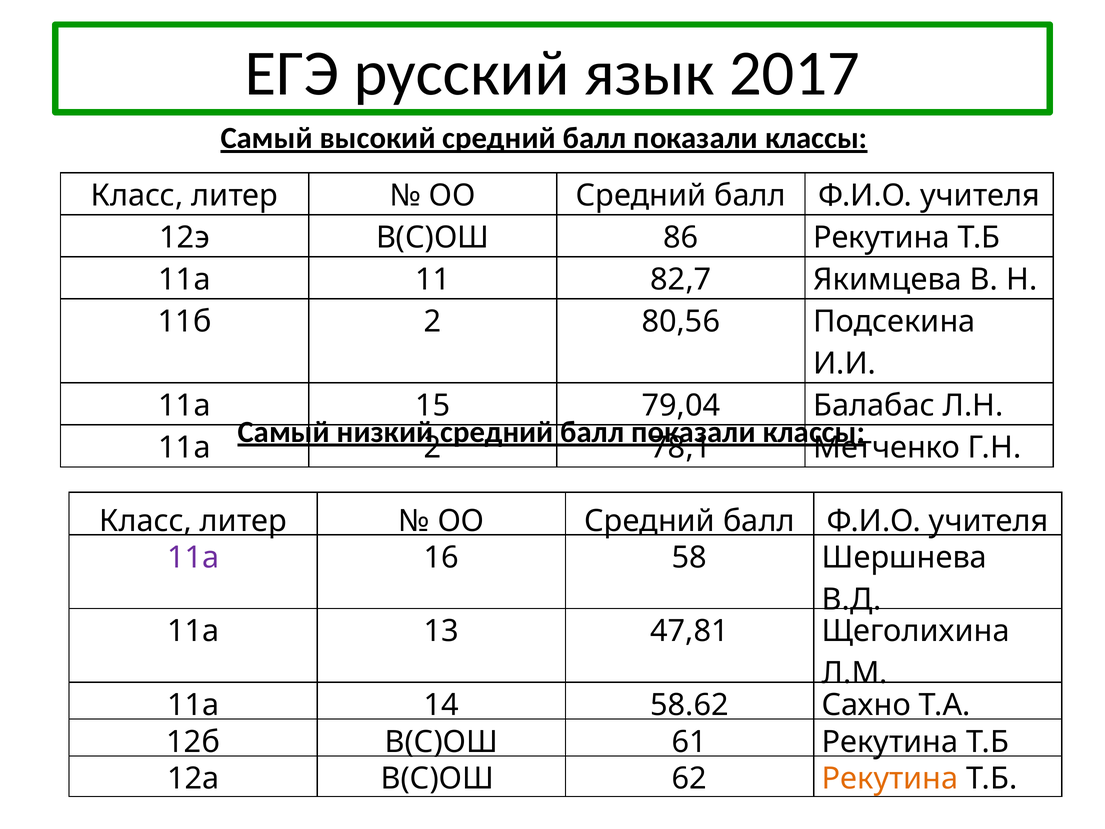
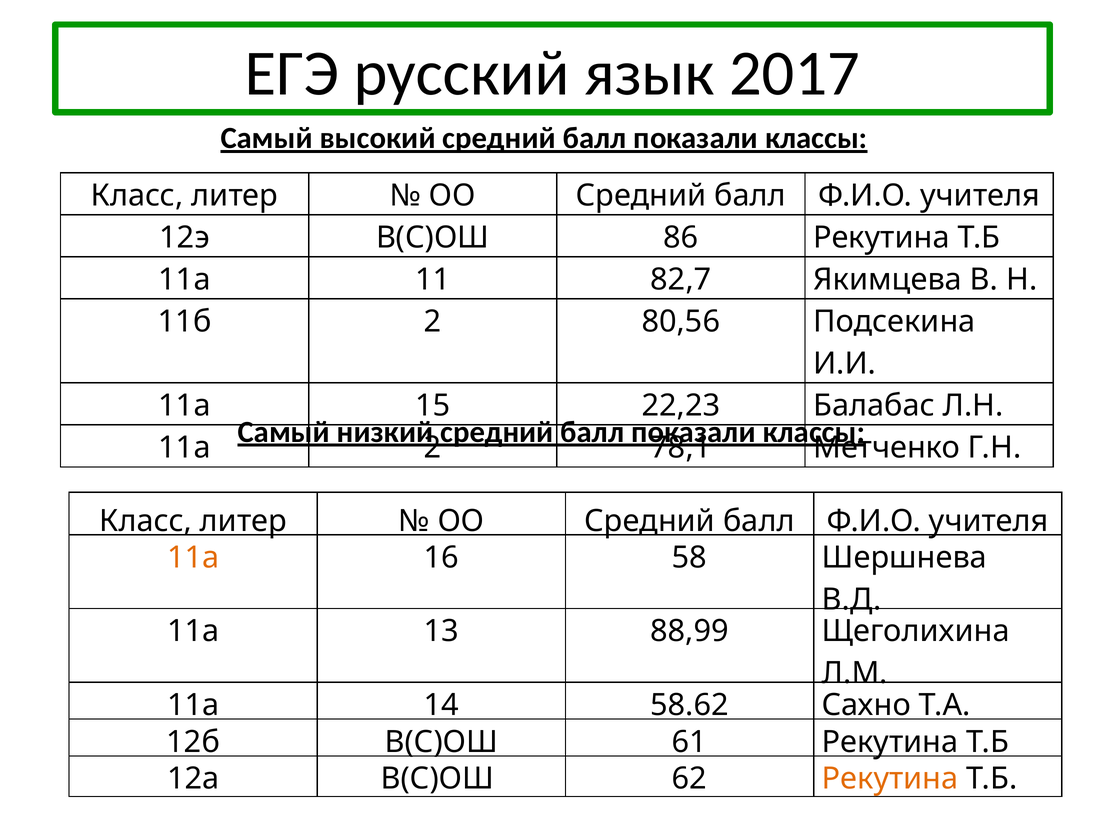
79,04: 79,04 -> 22,23
11а at (193, 557) colour: purple -> orange
47,81: 47,81 -> 88,99
